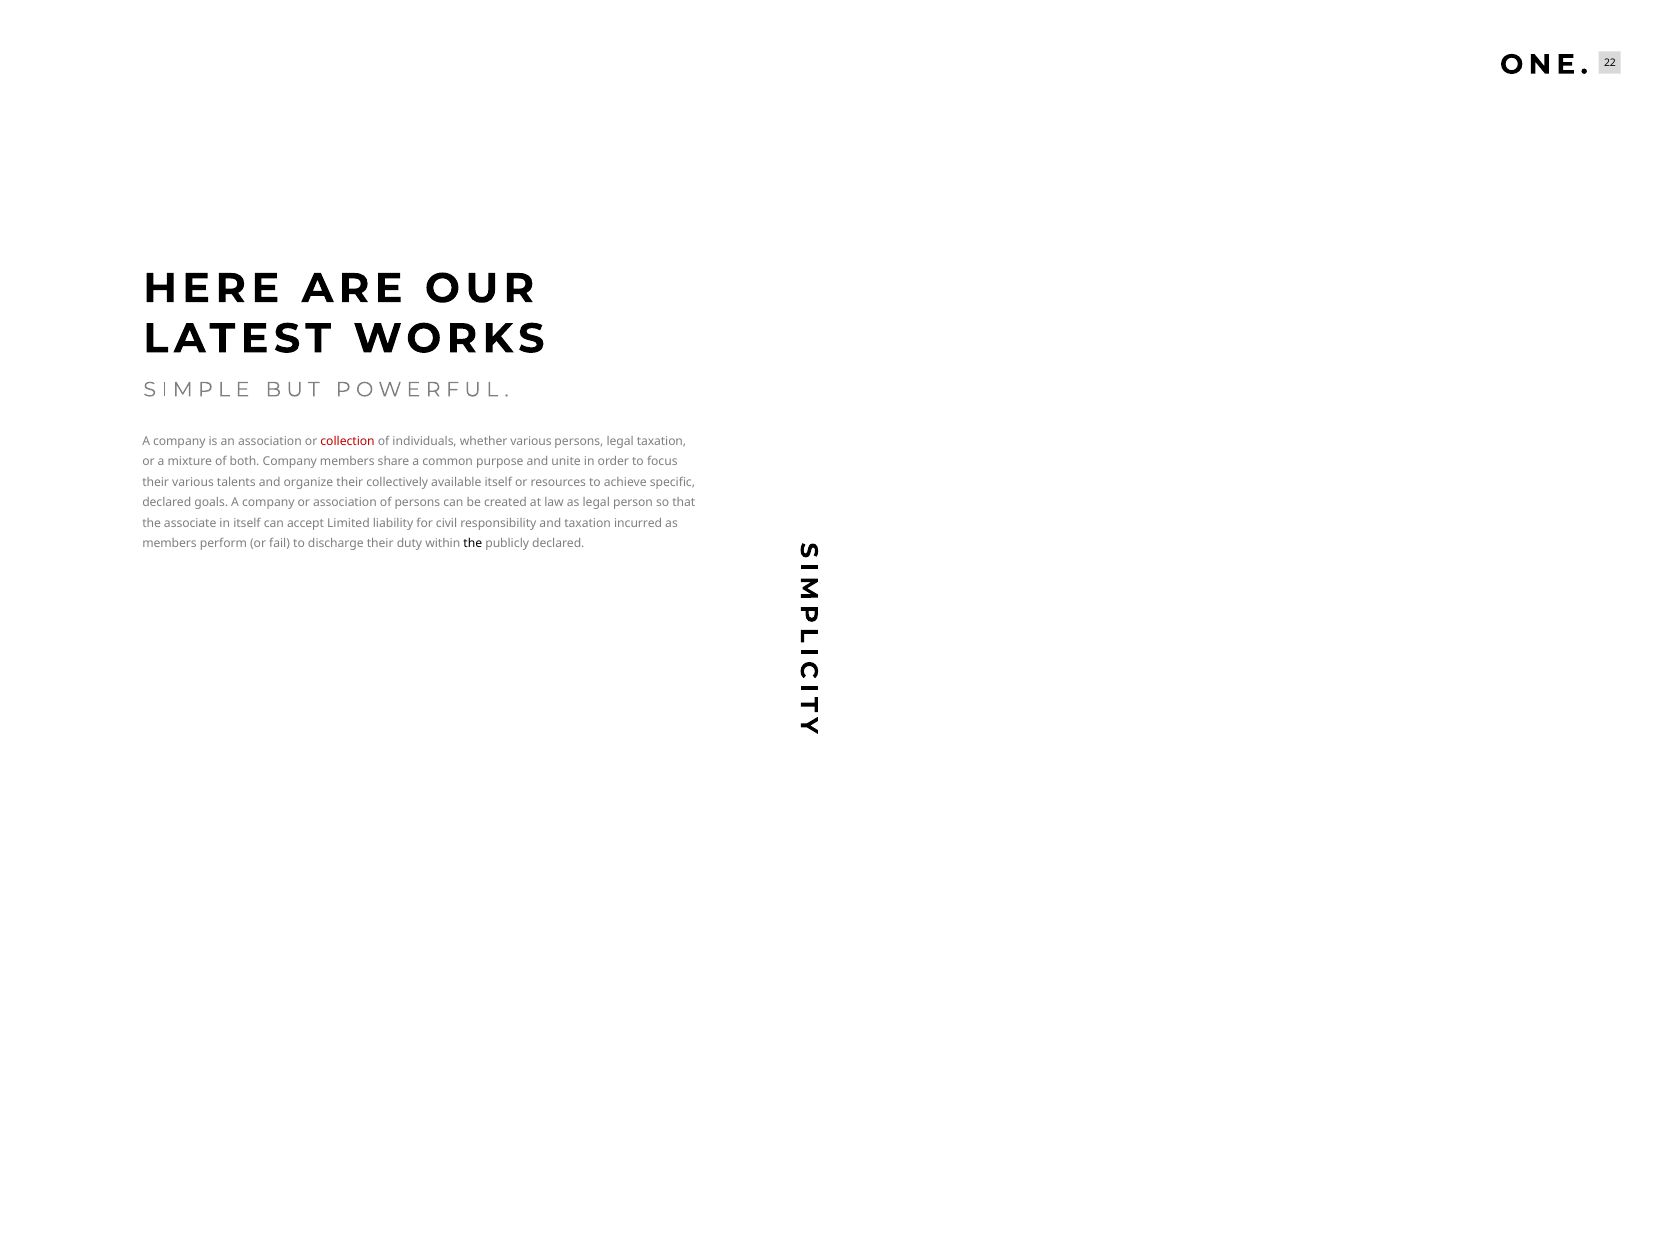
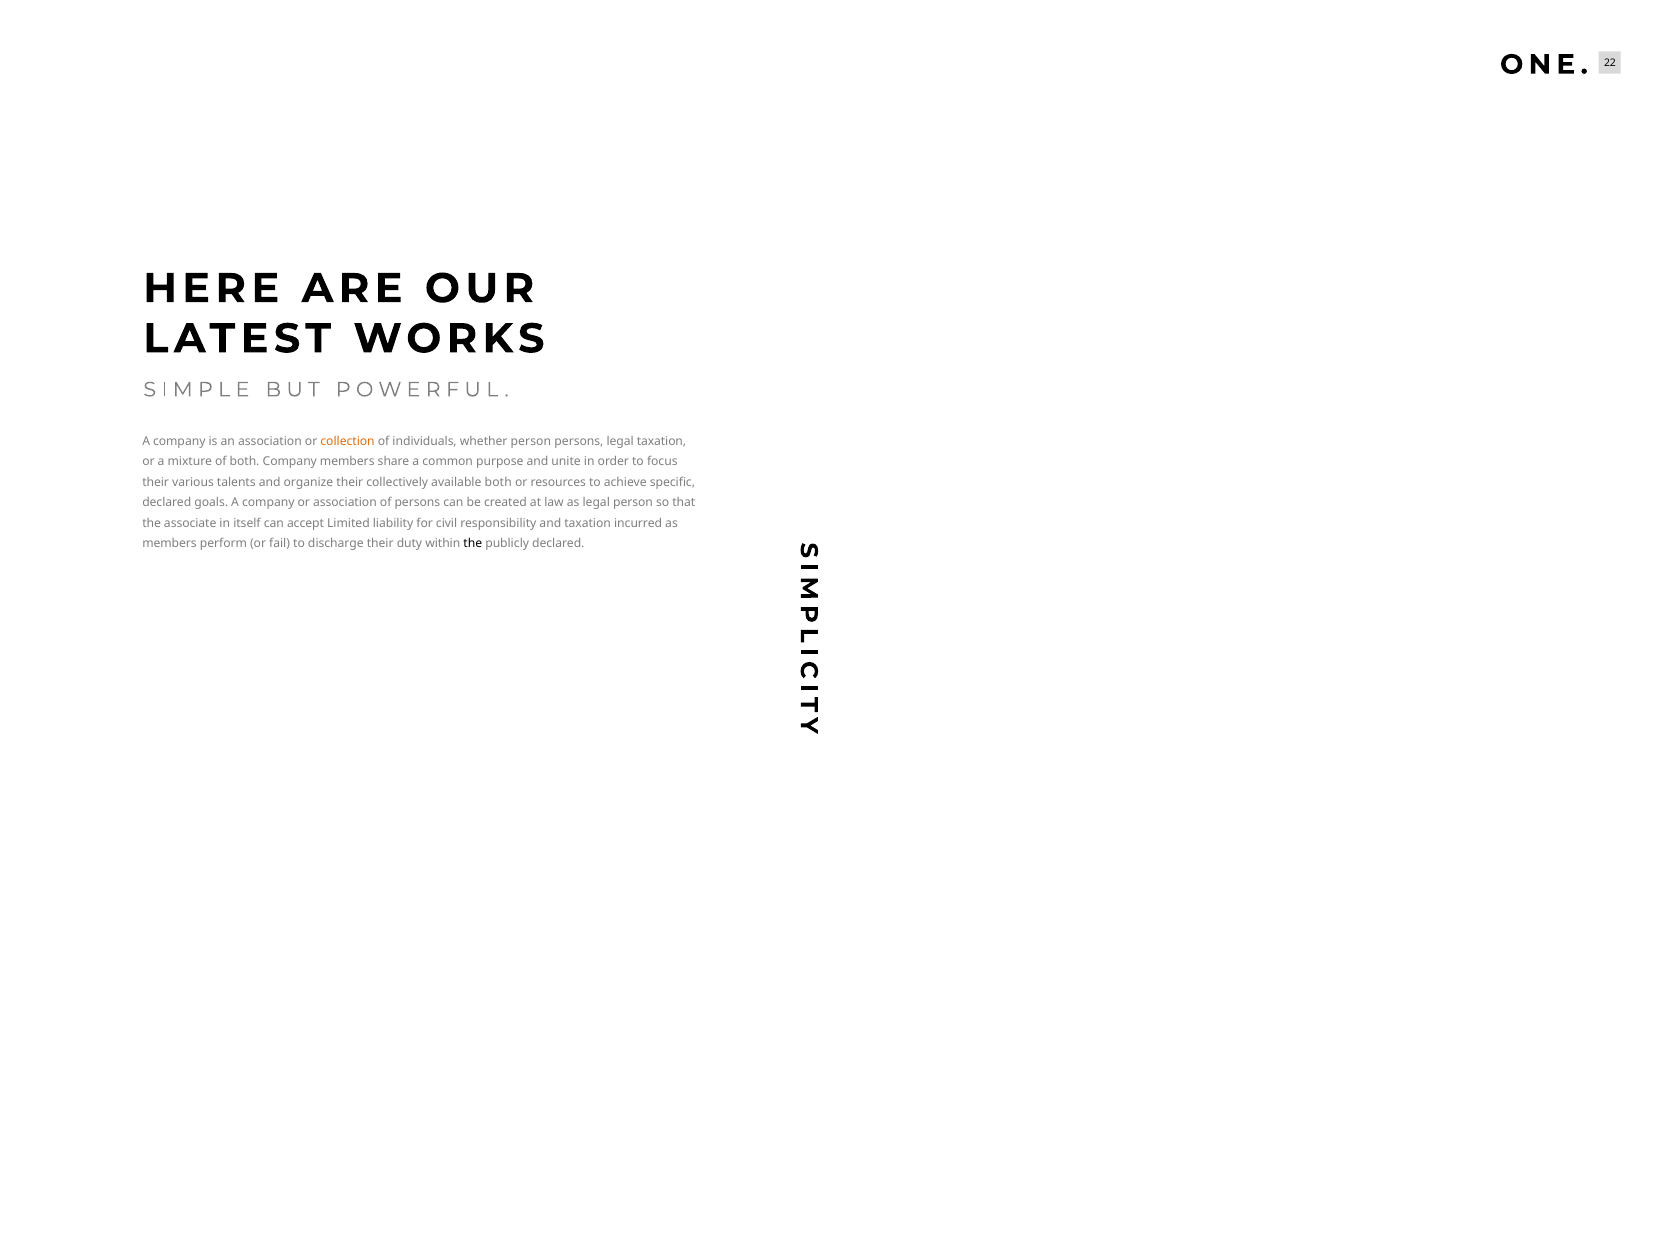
collection colour: red -> orange
whether various: various -> person
available itself: itself -> both
